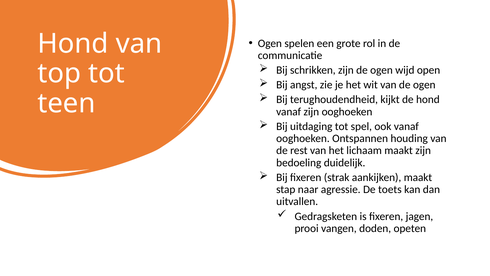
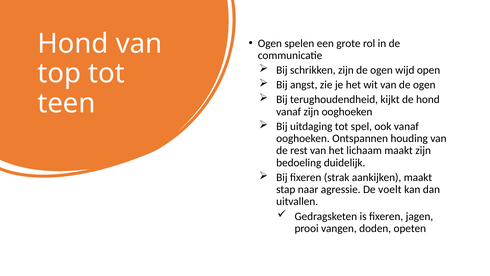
toets: toets -> voelt
